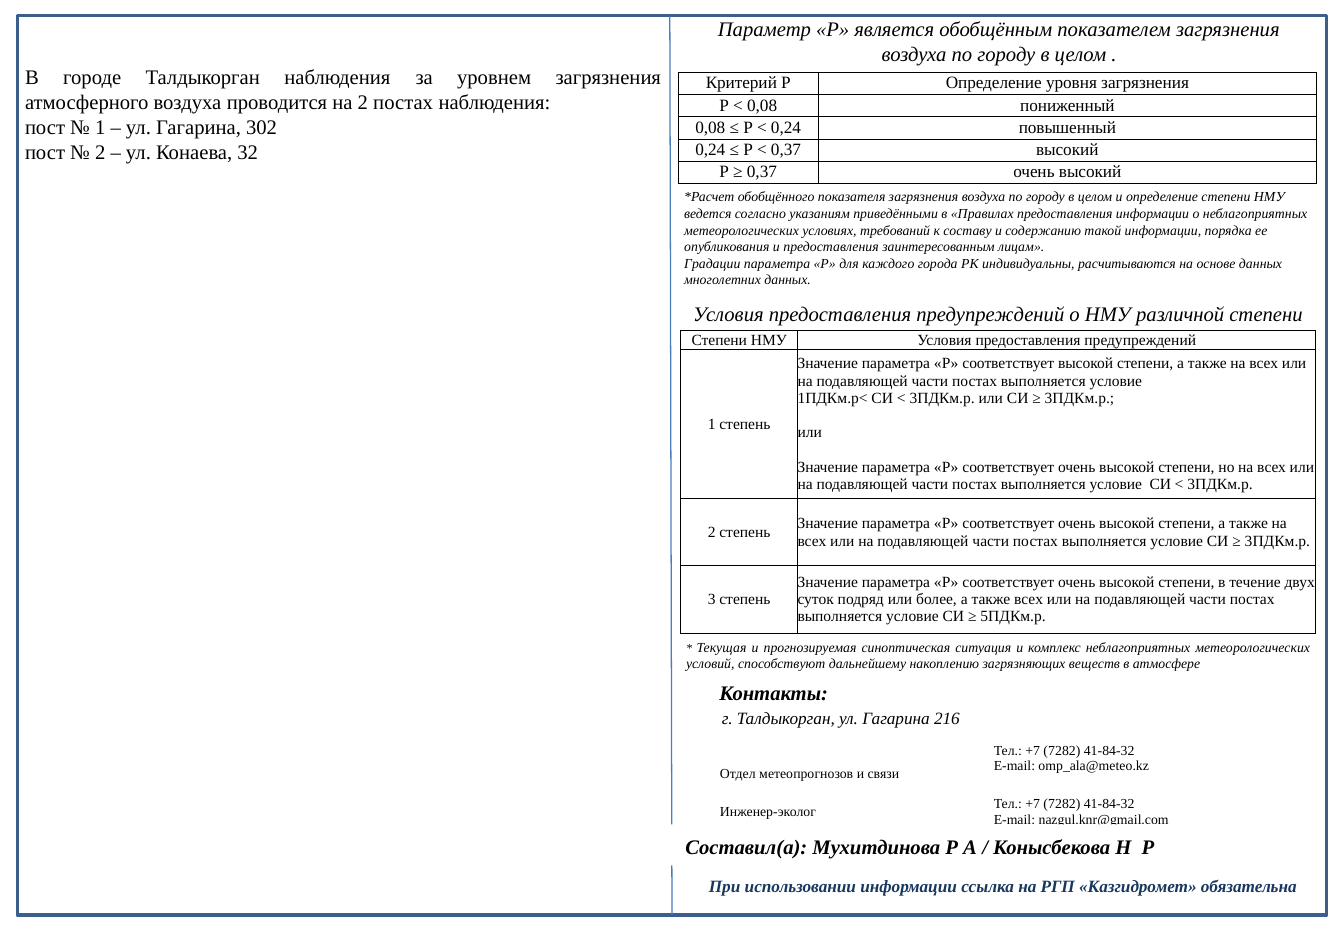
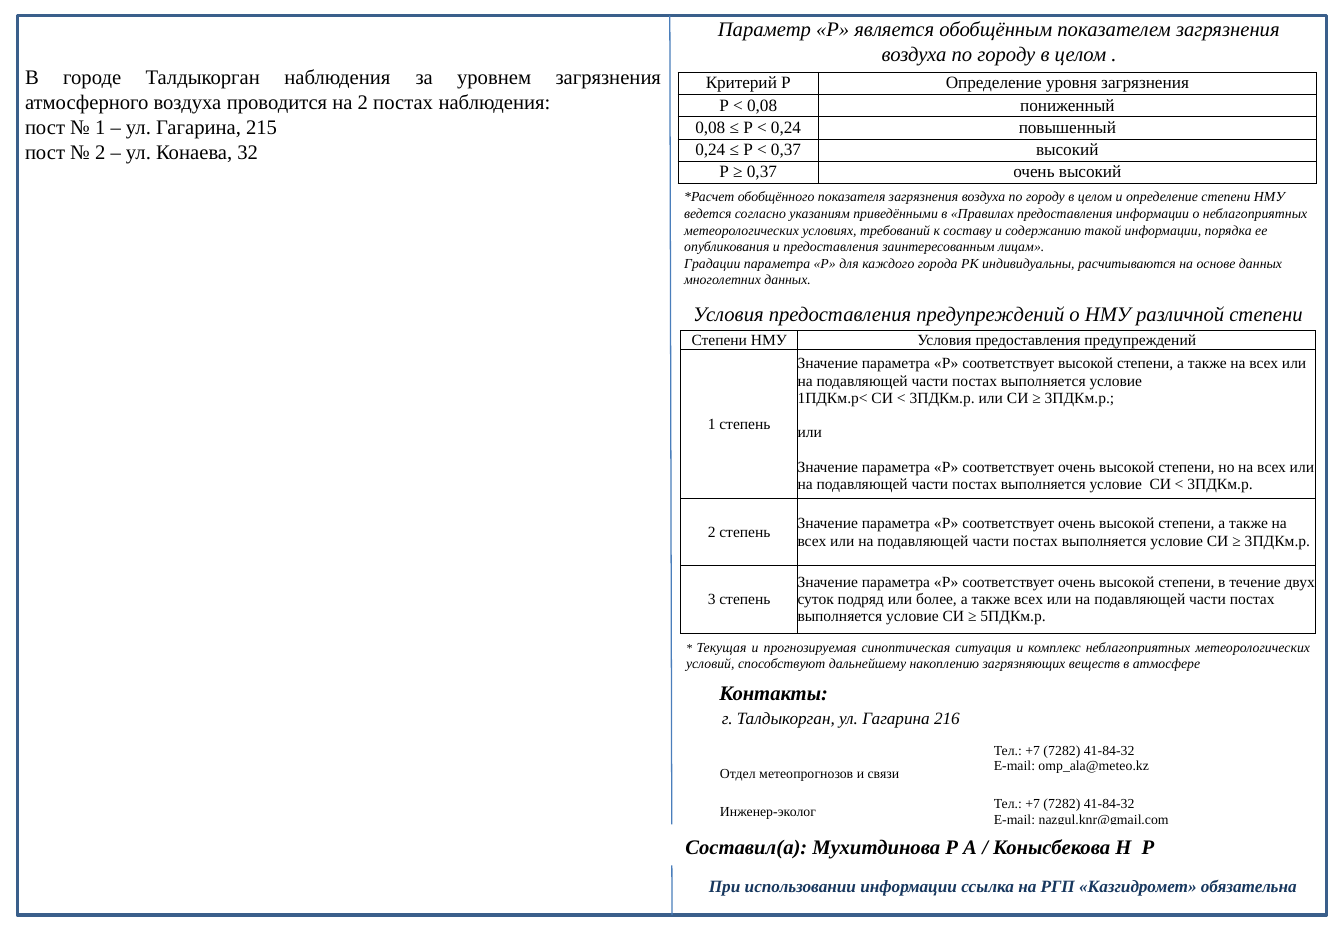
302: 302 -> 215
